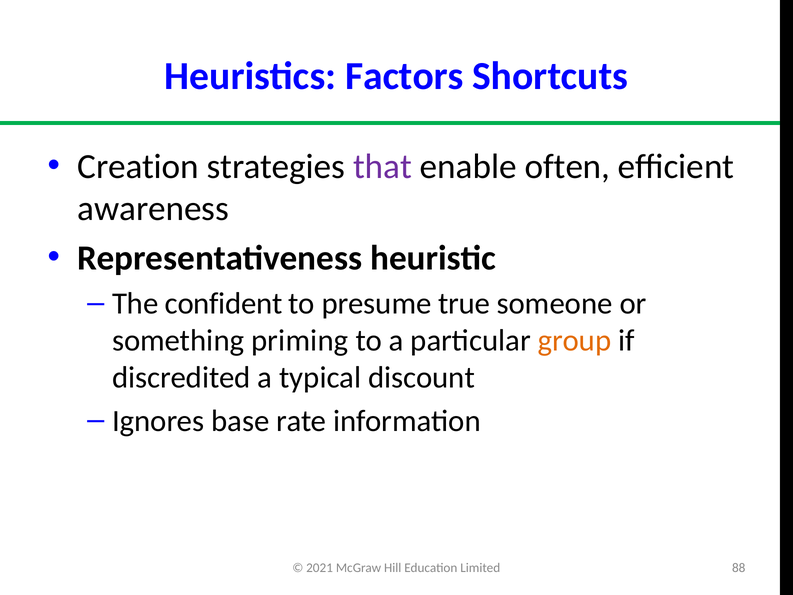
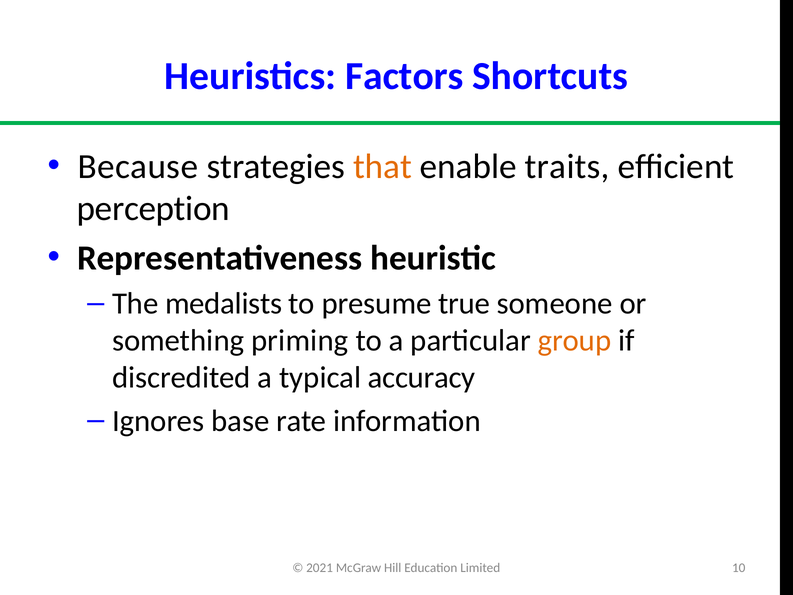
Creation: Creation -> Because
that colour: purple -> orange
often: often -> traits
awareness: awareness -> perception
confident: confident -> medalists
discount: discount -> accuracy
88: 88 -> 10
